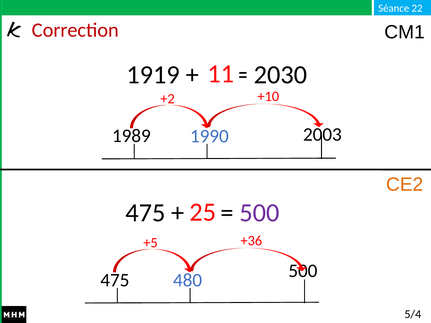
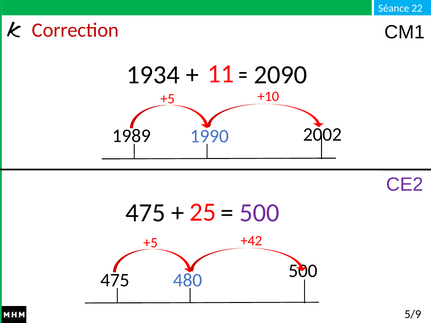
1919: 1919 -> 1934
2030: 2030 -> 2090
+2 at (167, 99): +2 -> +5
2003: 2003 -> 2002
CE2 colour: orange -> purple
+36: +36 -> +42
5/4: 5/4 -> 5/9
